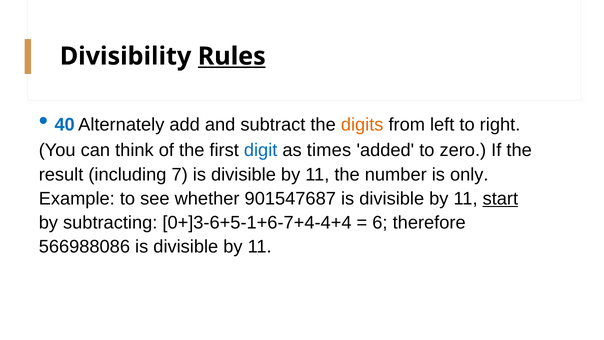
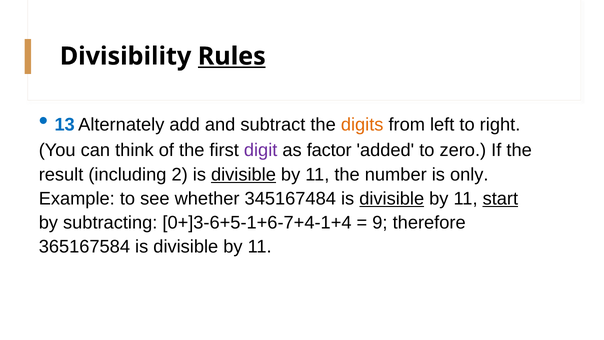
40: 40 -> 13
digit colour: blue -> purple
times: times -> factor
7: 7 -> 2
divisible at (243, 174) underline: none -> present
901547687: 901547687 -> 345167484
divisible at (392, 199) underline: none -> present
0+]3-6+5-1+6-7+4-4+4: 0+]3-6+5-1+6-7+4-4+4 -> 0+]3-6+5-1+6-7+4-1+4
6: 6 -> 9
566988086: 566988086 -> 365167584
